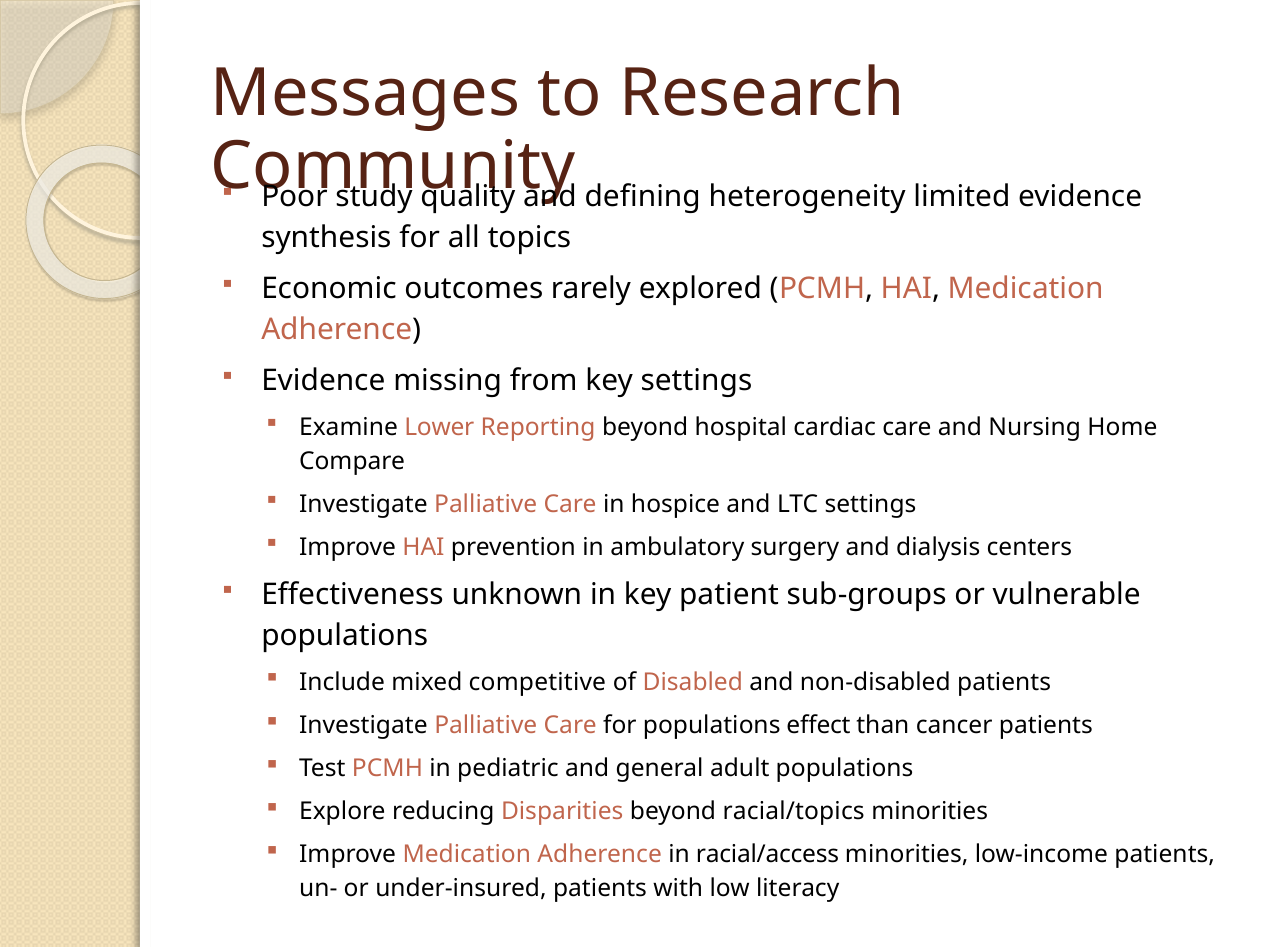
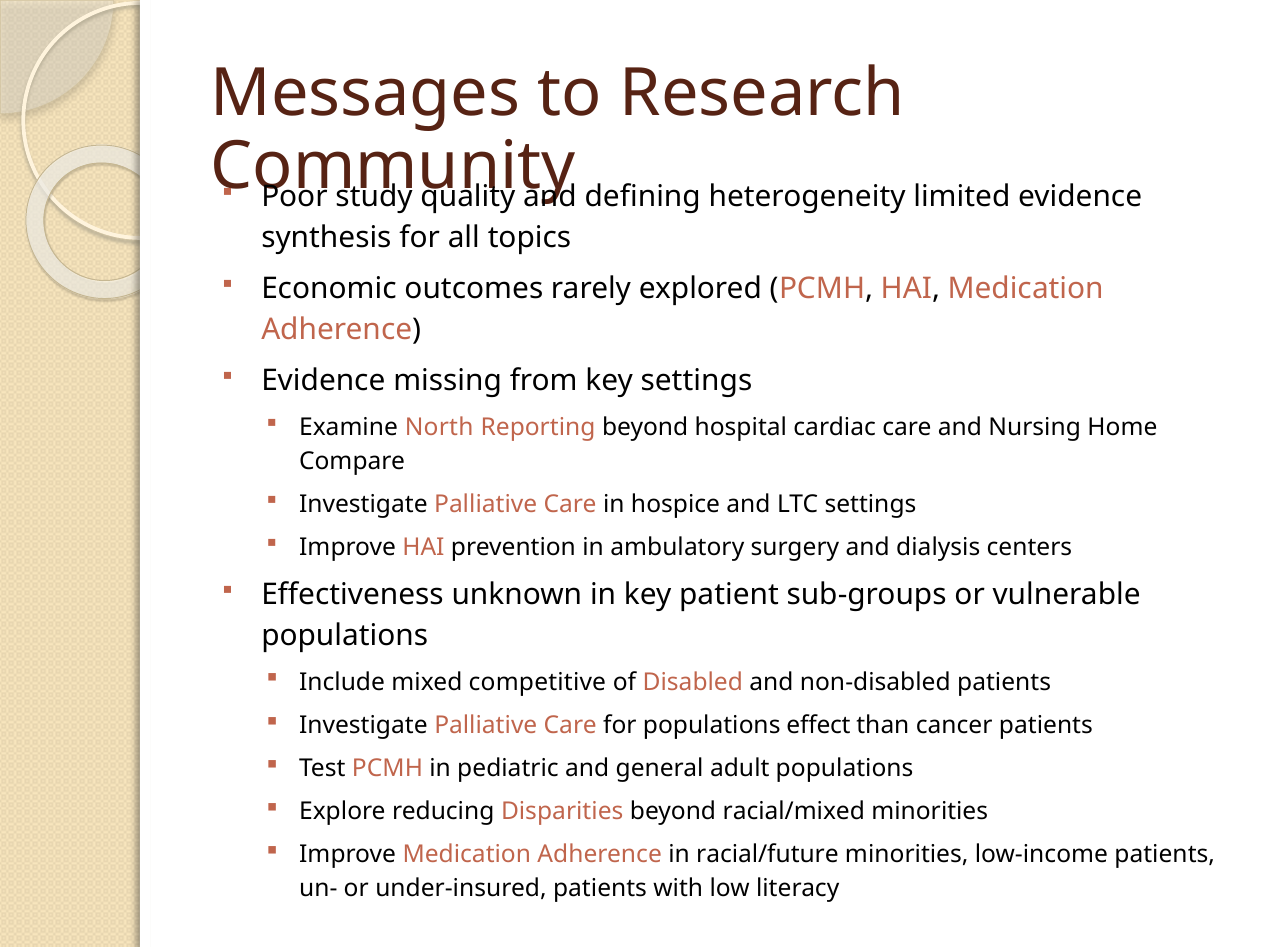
Lower: Lower -> North
racial/topics: racial/topics -> racial/mixed
racial/access: racial/access -> racial/future
